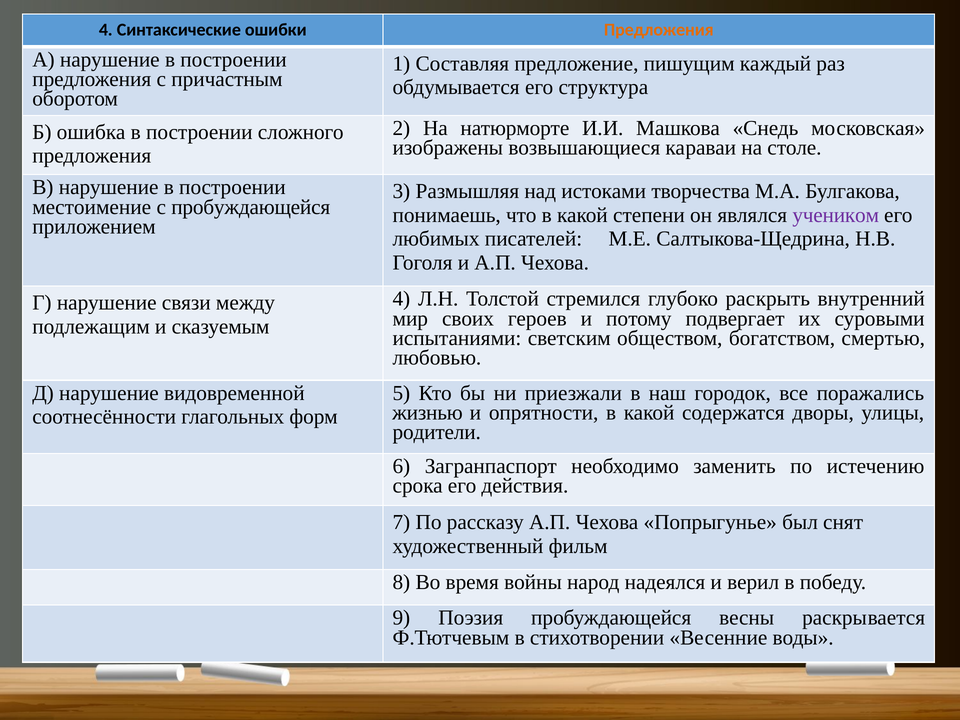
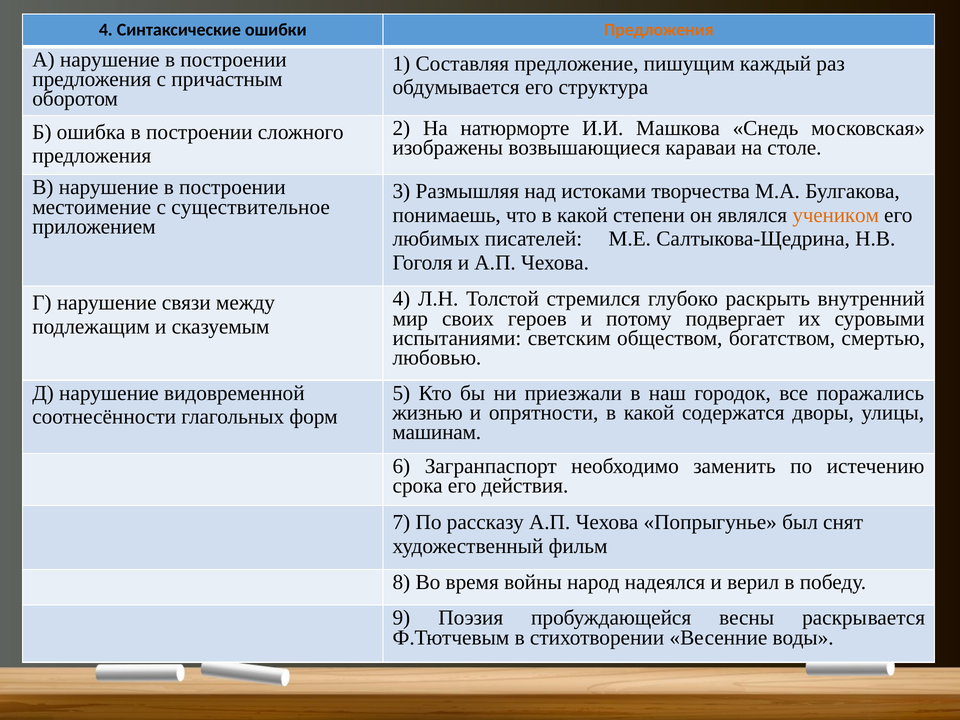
с пробуждающейся: пробуждающейся -> существительное
учеником colour: purple -> orange
родители: родители -> машинам
